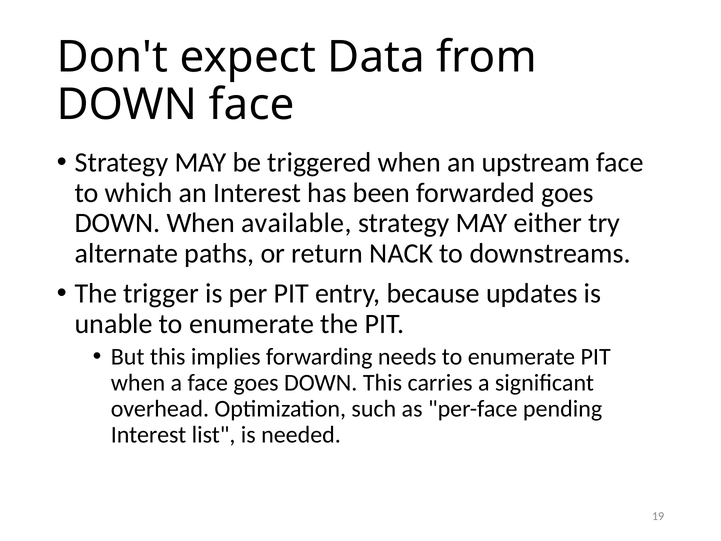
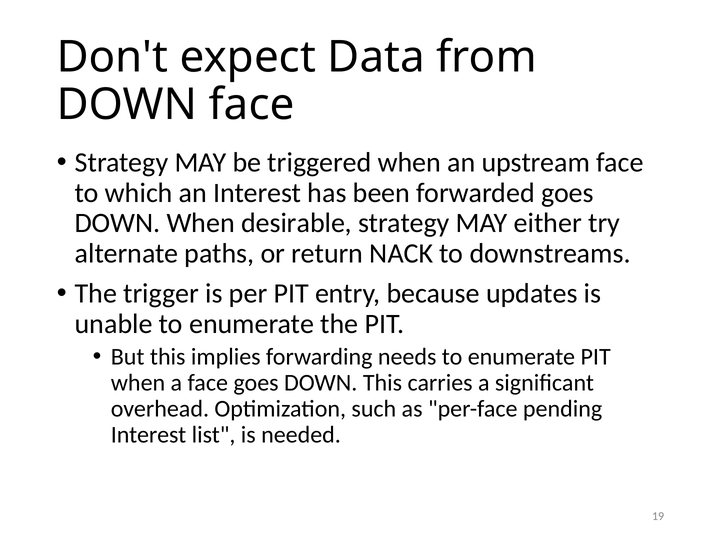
available: available -> desirable
